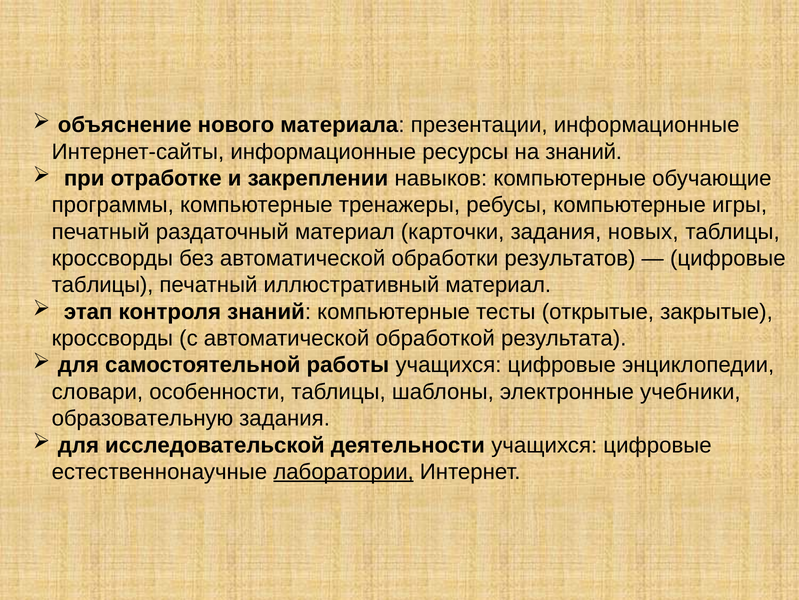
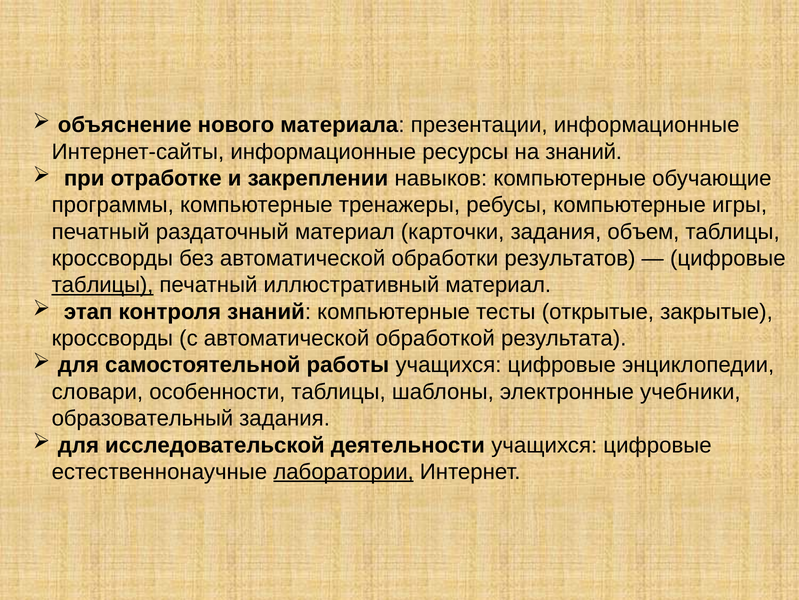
новых: новых -> объем
таблицы at (103, 285) underline: none -> present
образовательную: образовательную -> образовательный
